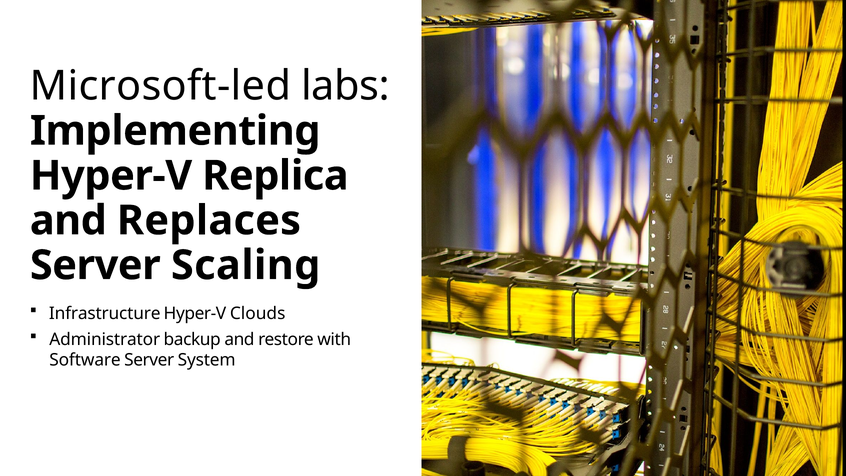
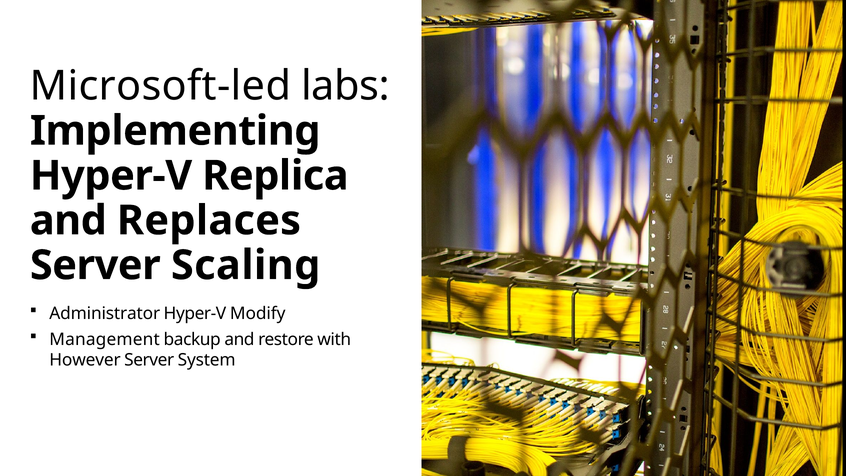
Infrastructure: Infrastructure -> Administrator
Clouds: Clouds -> Modify
Administrator: Administrator -> Management
Software: Software -> However
